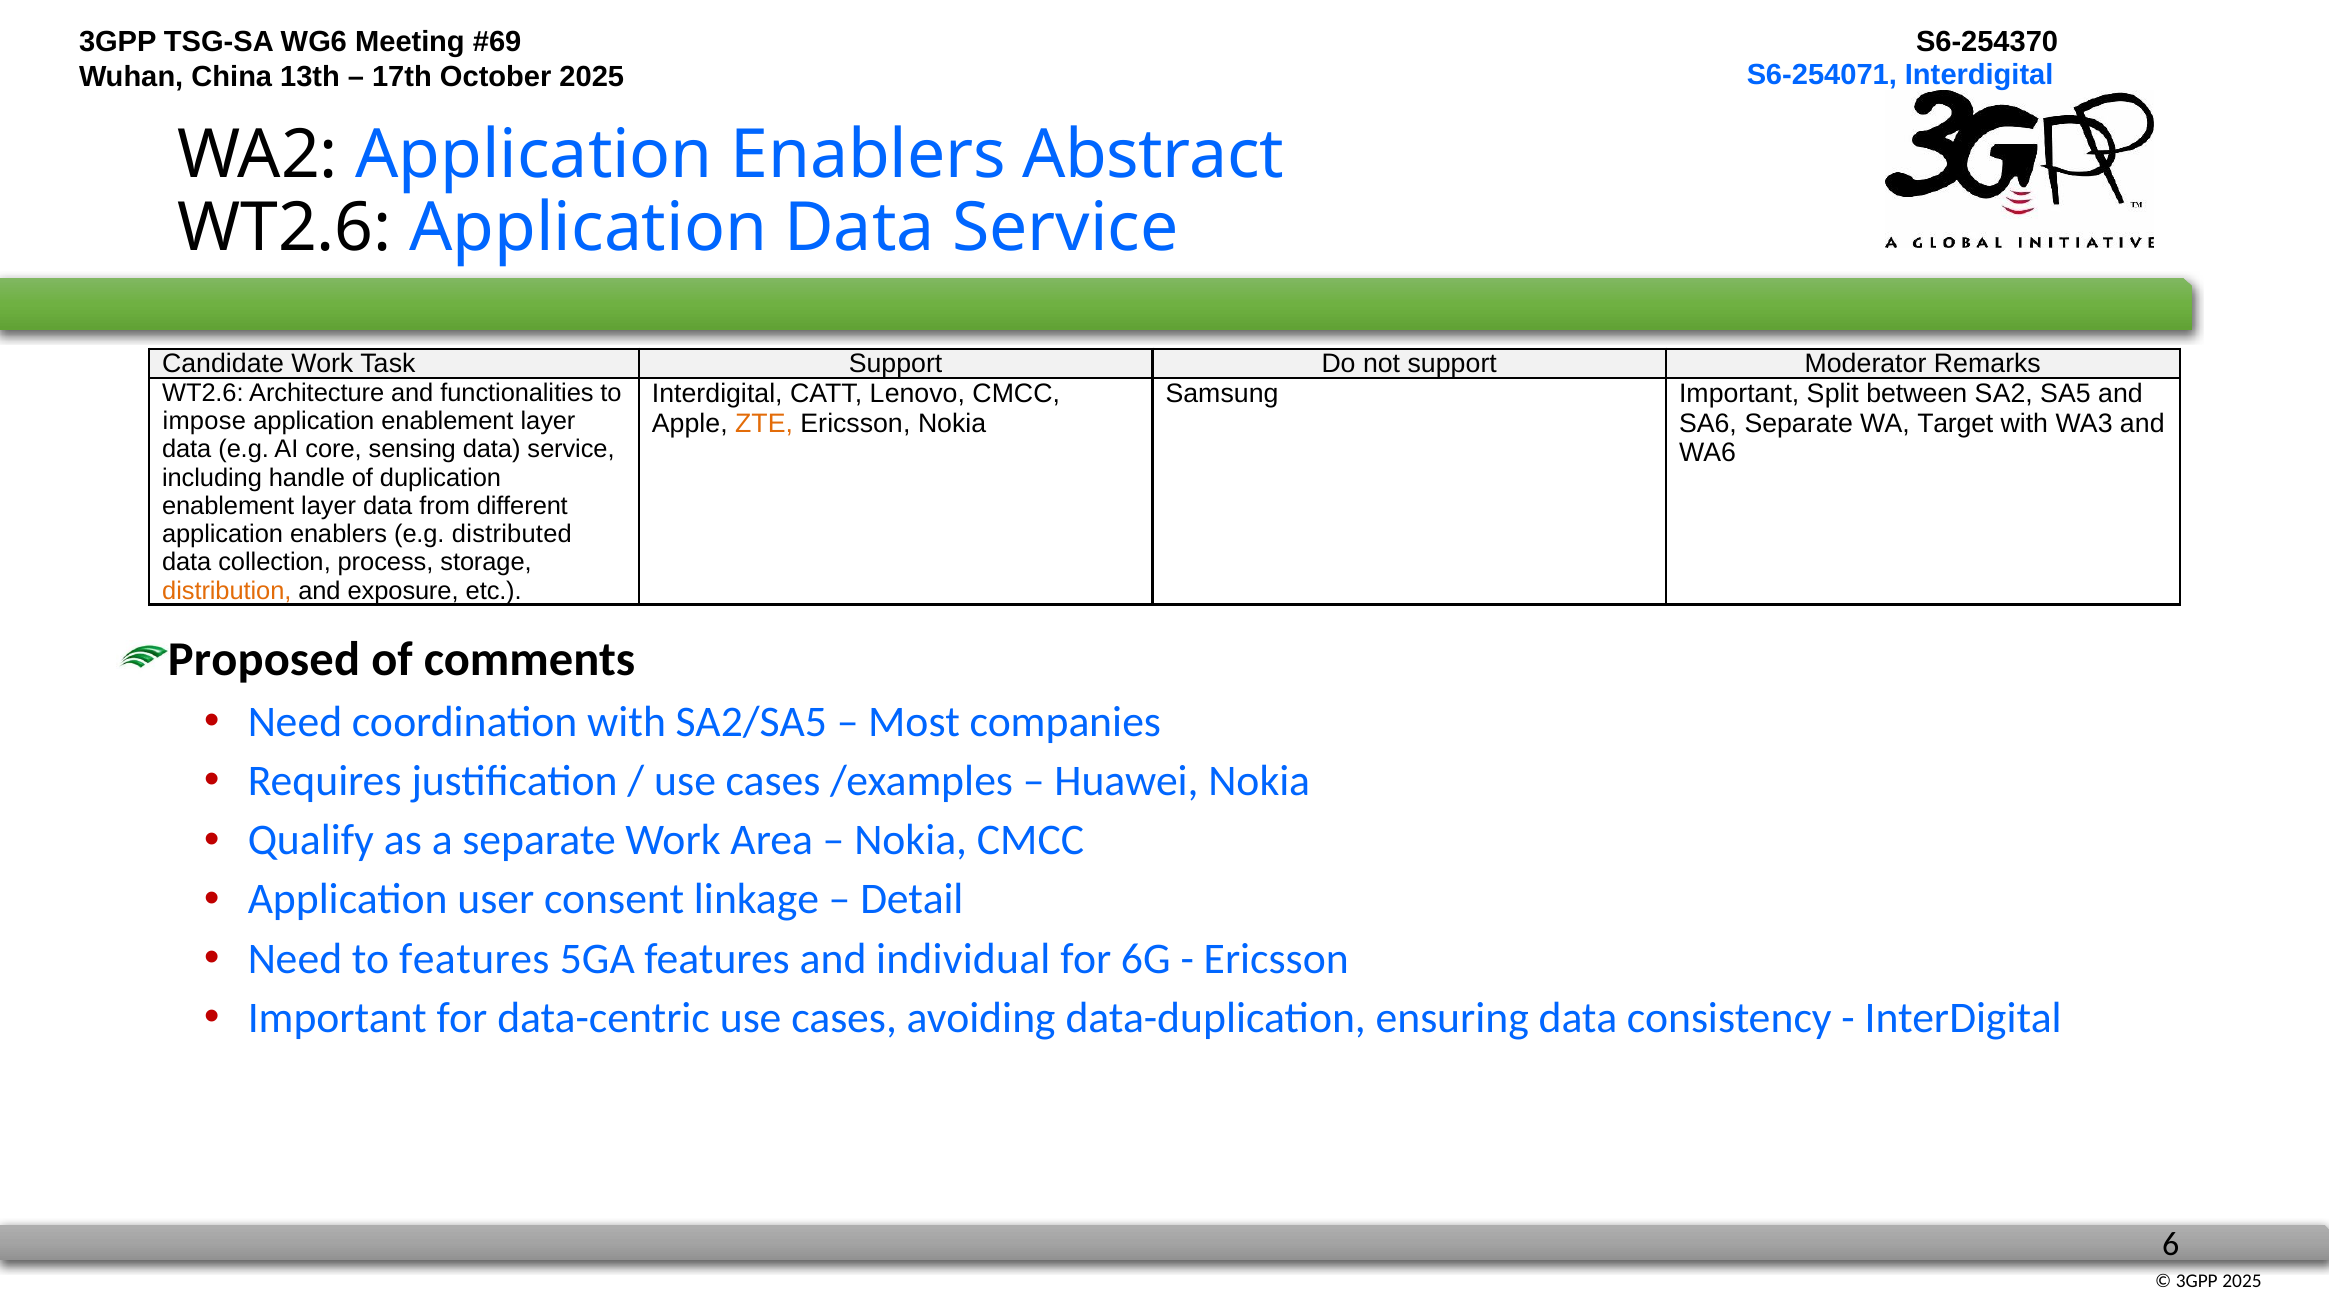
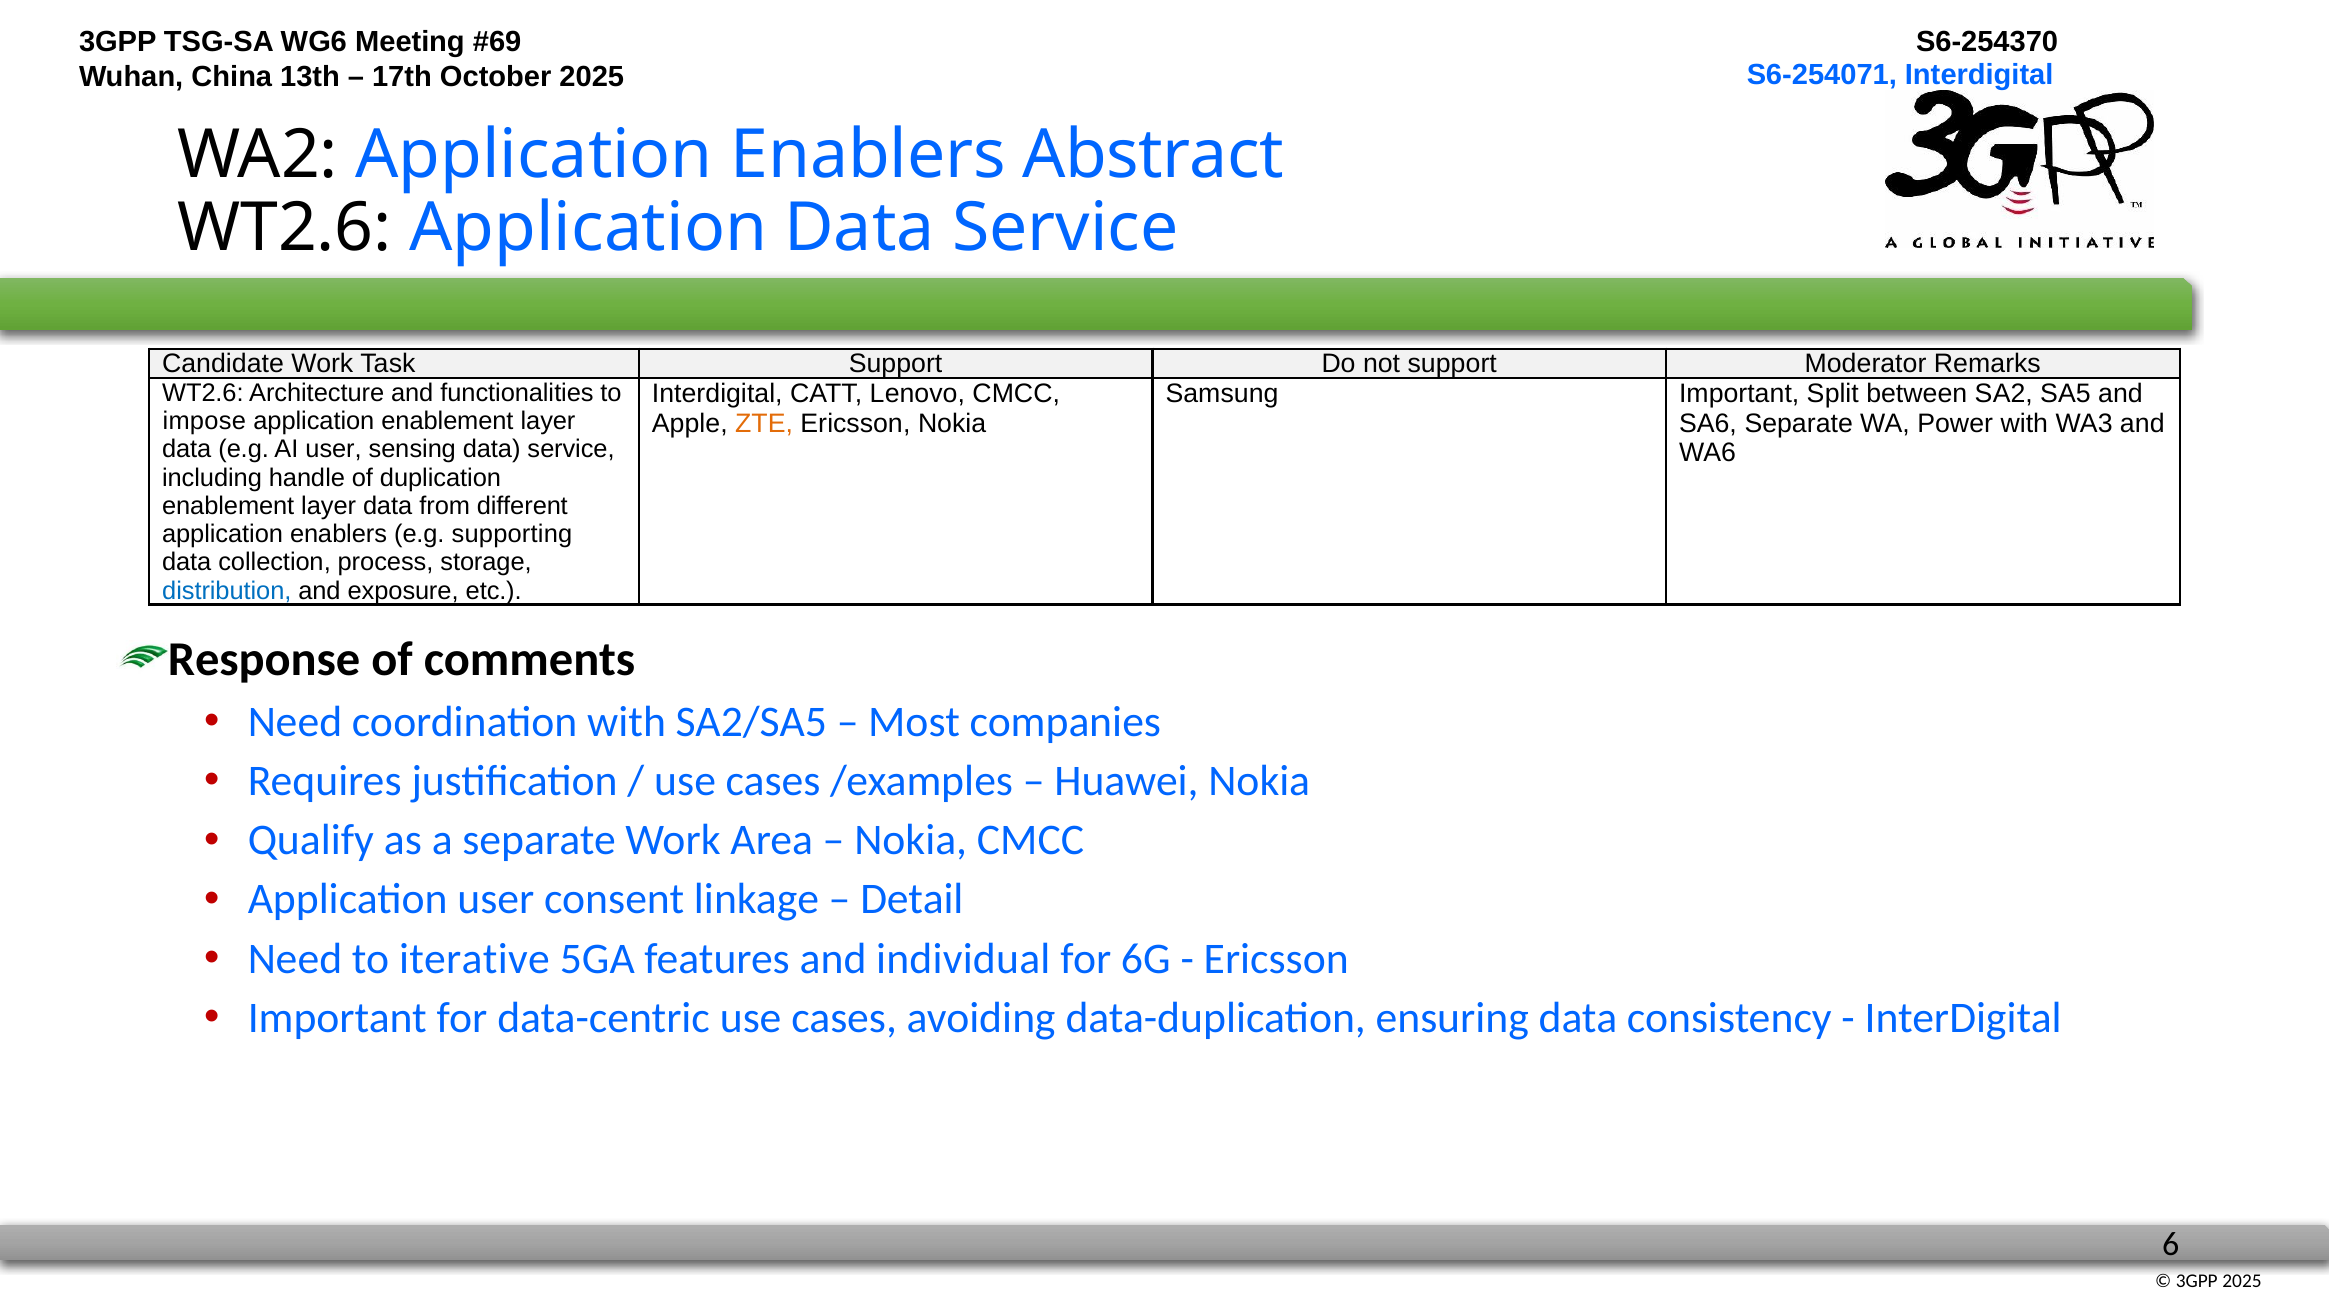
Target: Target -> Power
AI core: core -> user
distributed: distributed -> supporting
distribution colour: orange -> blue
Proposed: Proposed -> Response
to features: features -> iterative
